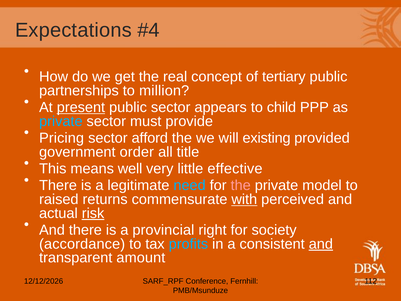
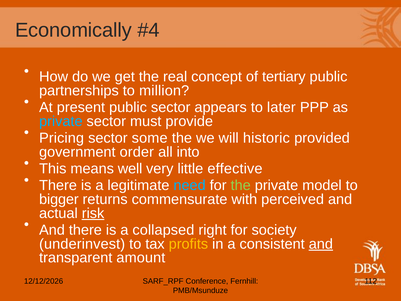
Expectations: Expectations -> Economically
present underline: present -> none
child: child -> later
afford: afford -> some
existing: existing -> historic
title: title -> into
the at (241, 185) colour: pink -> light green
raised: raised -> bigger
with underline: present -> none
provincial: provincial -> collapsed
accordance: accordance -> underinvest
profits colour: light blue -> yellow
